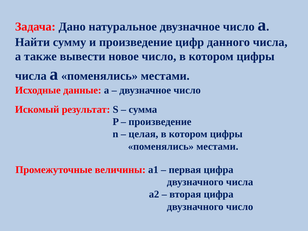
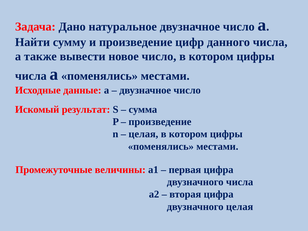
двузначного число: число -> целая
